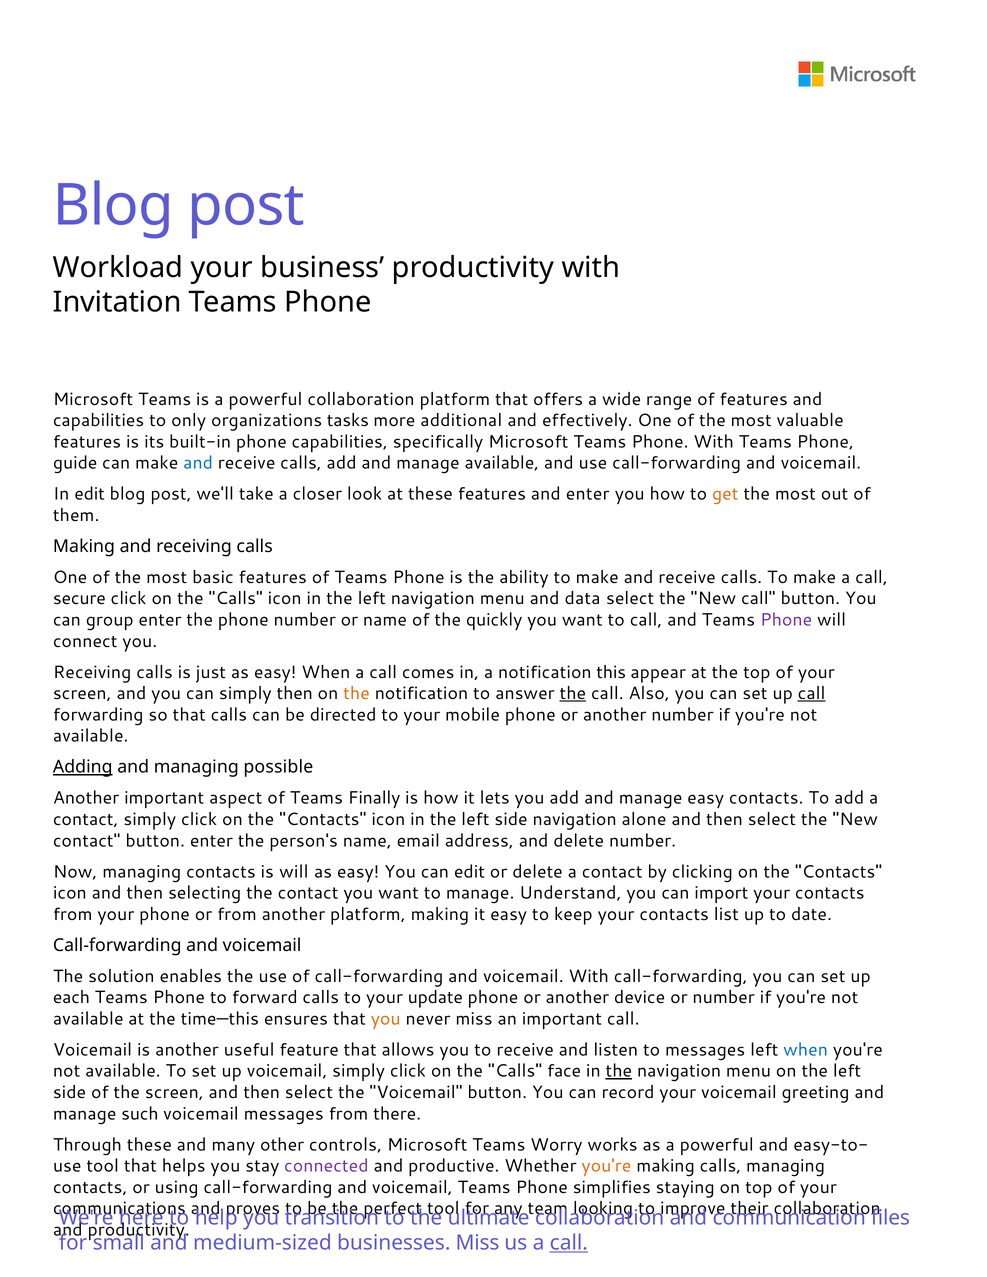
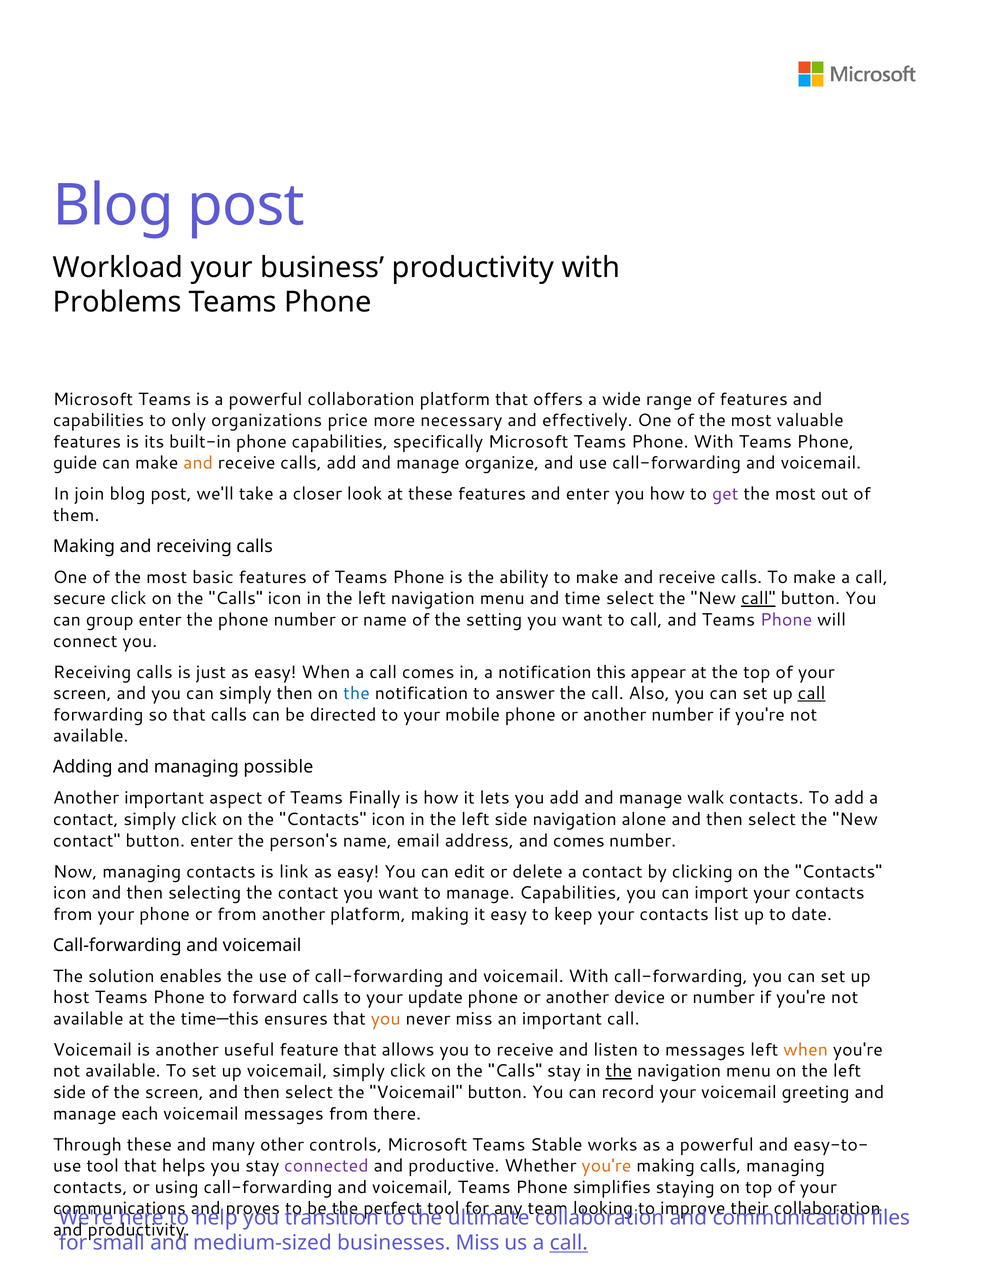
Invitation: Invitation -> Problems
tasks: tasks -> price
additional: additional -> necessary
and at (198, 463) colour: blue -> orange
manage available: available -> organize
In edit: edit -> join
get colour: orange -> purple
data: data -> time
call at (758, 599) underline: none -> present
quickly: quickly -> setting
the at (357, 694) colour: orange -> blue
the at (573, 694) underline: present -> none
Adding underline: present -> none
manage easy: easy -> walk
and delete: delete -> comes
is will: will -> link
manage Understand: Understand -> Capabilities
each: each -> host
when at (806, 1050) colour: blue -> orange
Calls face: face -> stay
such: such -> each
Worry: Worry -> Stable
